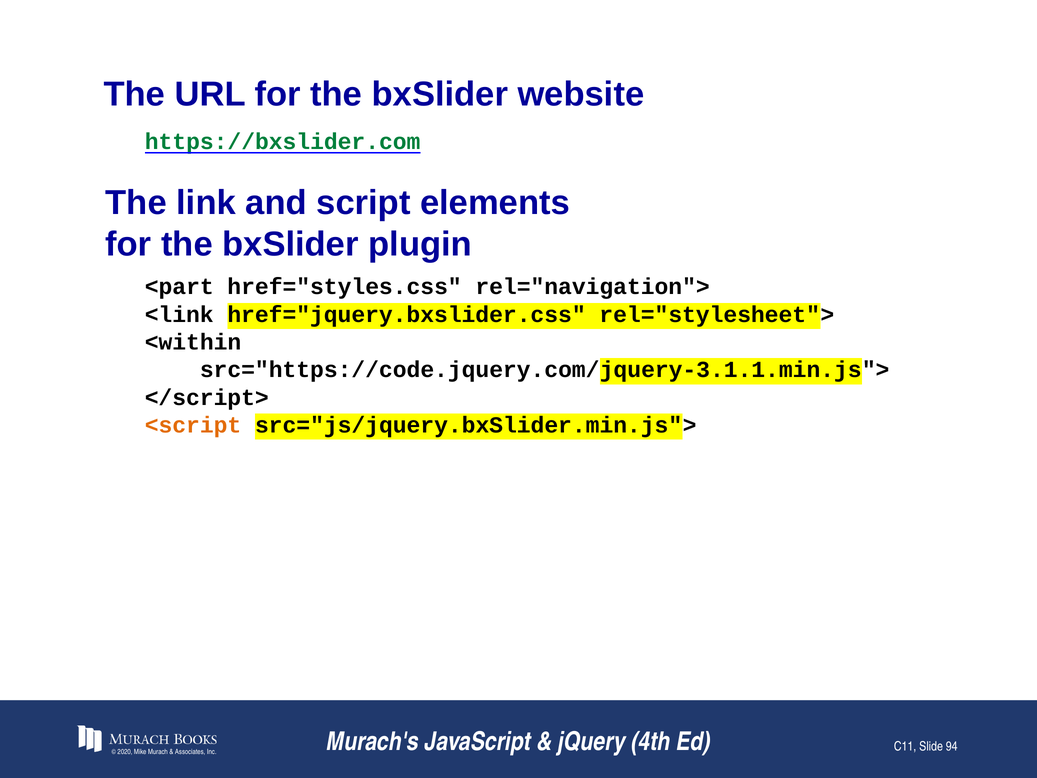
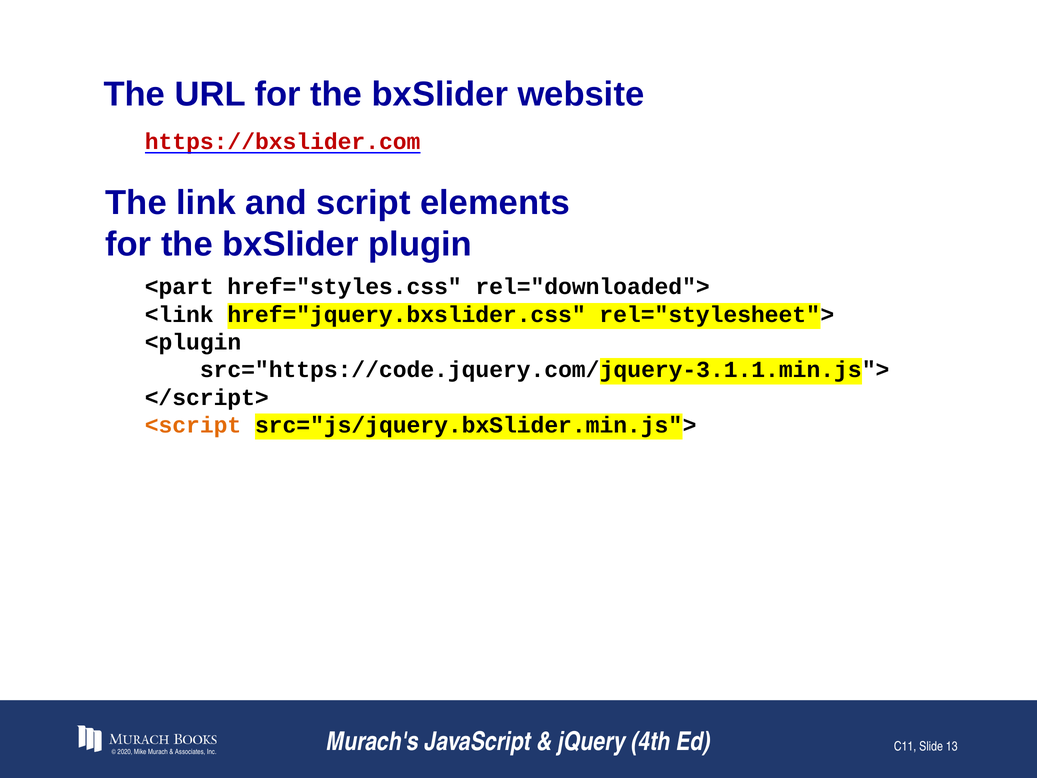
https://bxslider.com colour: green -> red
rel="navigation">: rel="navigation"> -> rel="downloaded">
<within: <within -> <plugin
94: 94 -> 13
